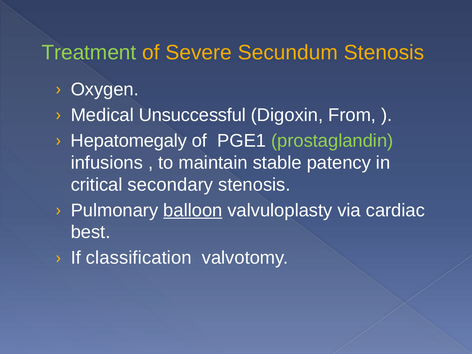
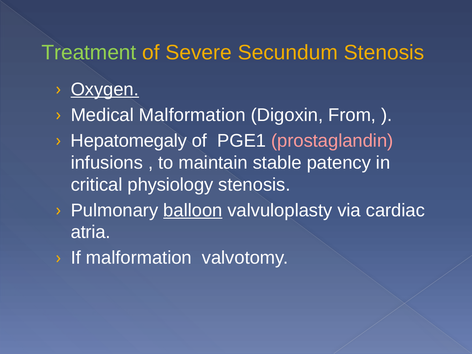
Oxygen underline: none -> present
Medical Unsuccessful: Unsuccessful -> Malformation
prostaglandin colour: light green -> pink
secondary: secondary -> physiology
best: best -> atria
If classification: classification -> malformation
